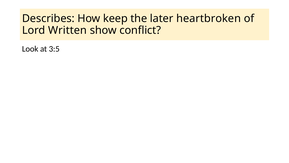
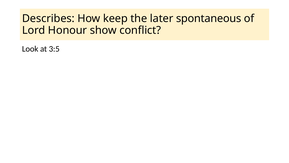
heartbroken: heartbroken -> spontaneous
Written: Written -> Honour
